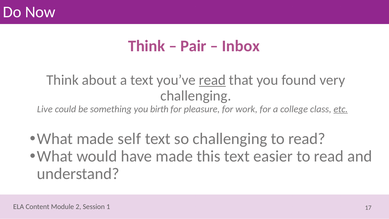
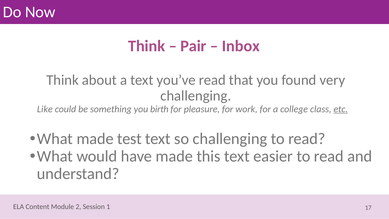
read at (212, 80) underline: present -> none
Live: Live -> Like
self: self -> test
